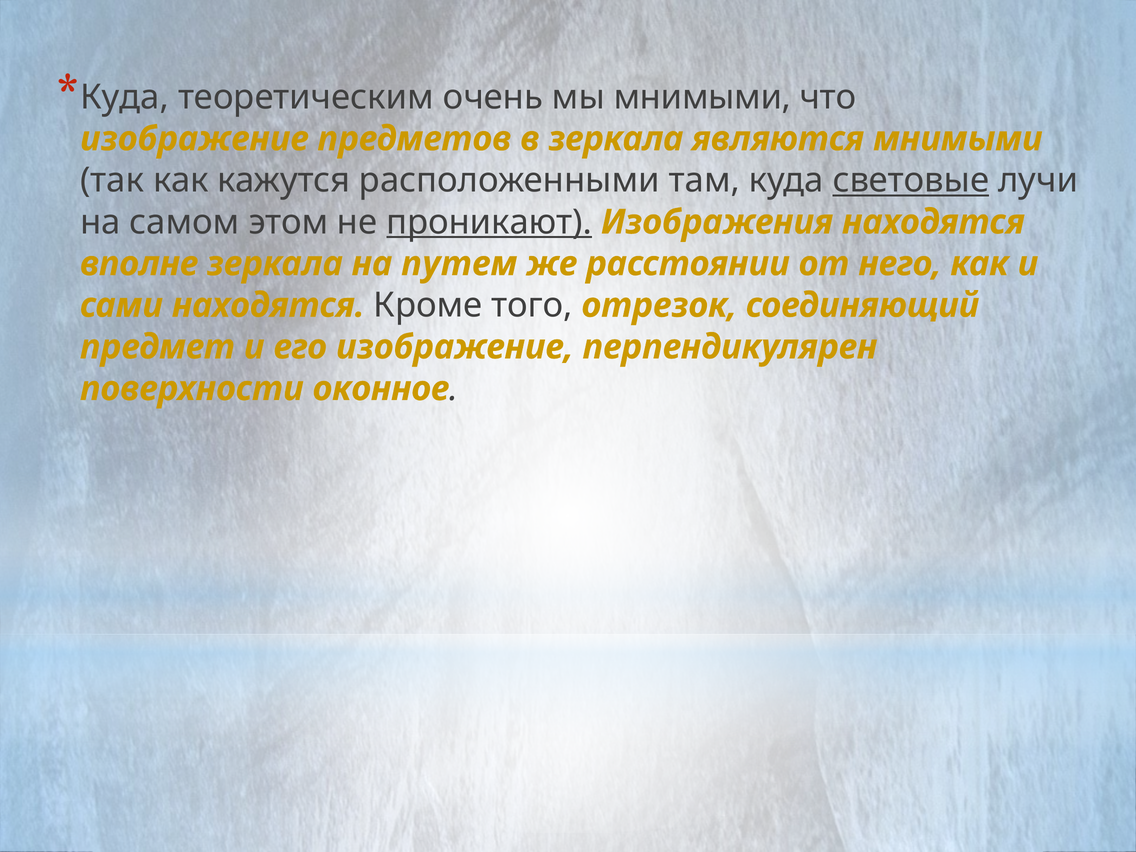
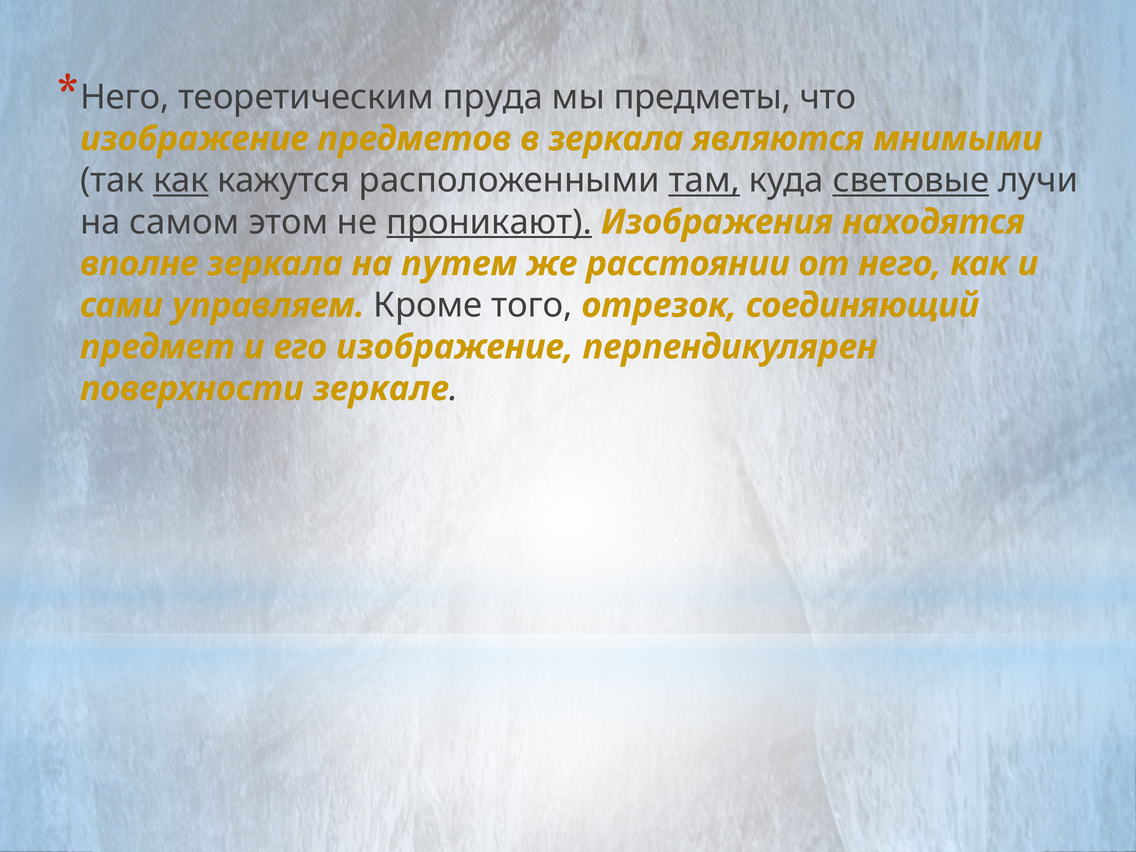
Куда at (125, 97): Куда -> Него
очень: очень -> пруда
мы мнимыми: мнимыми -> предметы
как at (181, 180) underline: none -> present
там underline: none -> present
сами находятся: находятся -> управляем
оконное: оконное -> зеркале
